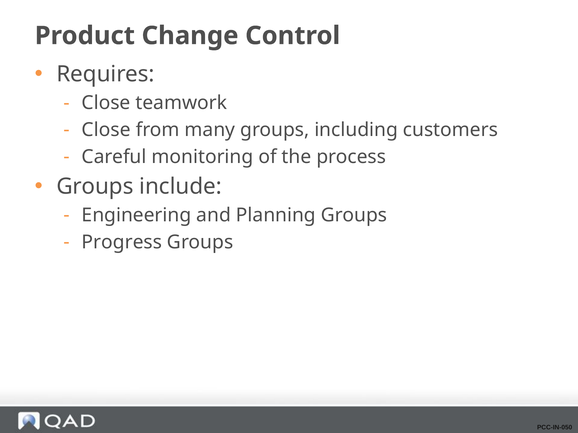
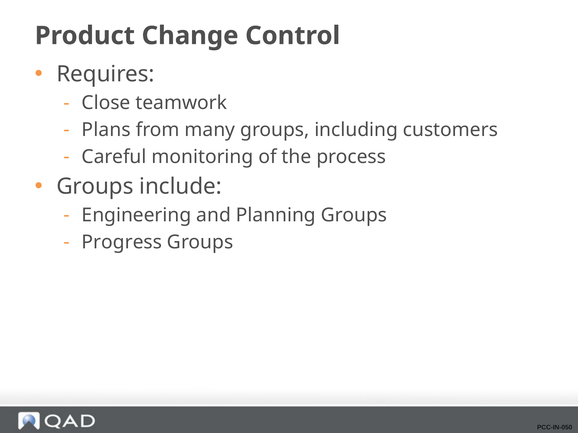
Close at (106, 130): Close -> Plans
